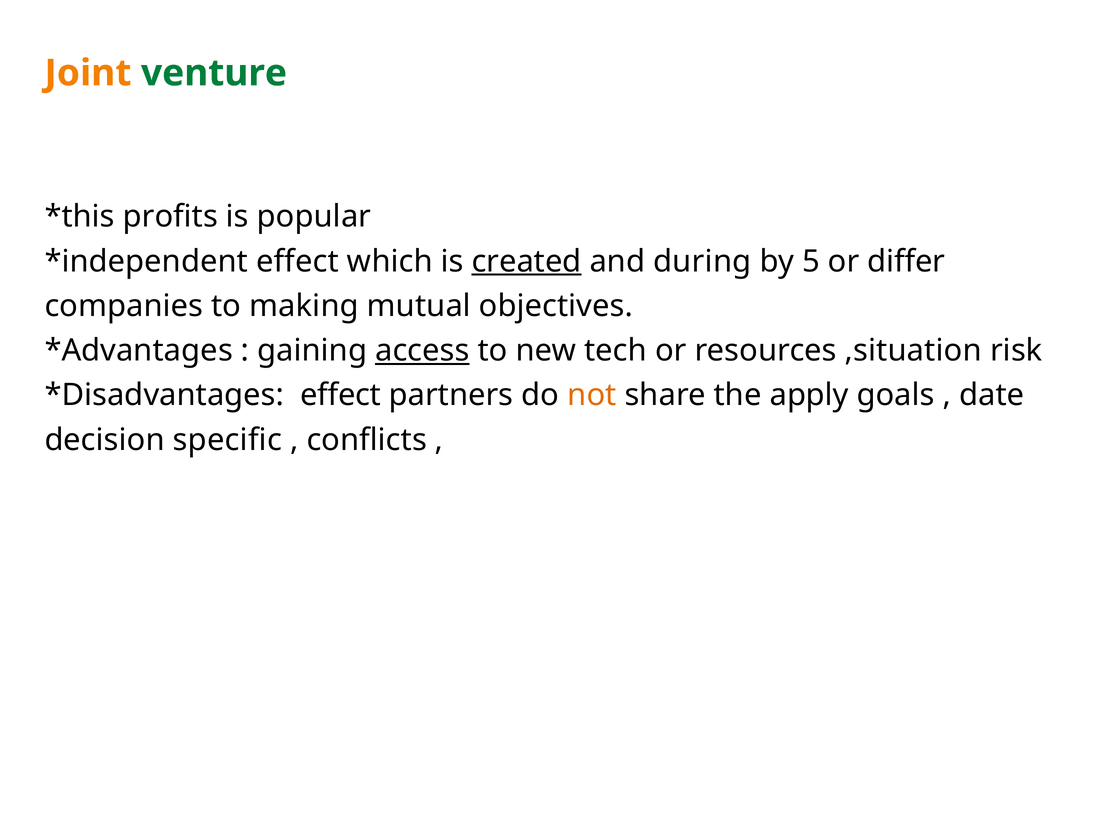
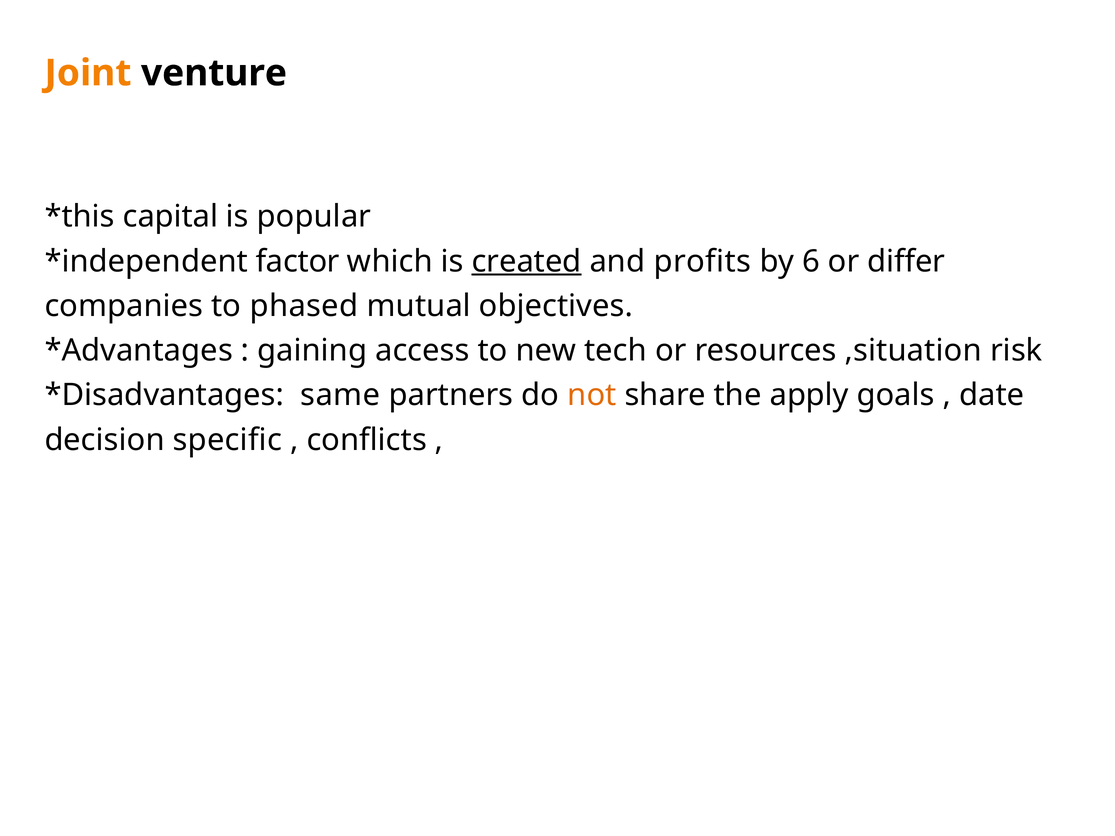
venture colour: green -> black
profits: profits -> capital
effect at (298, 261): effect -> factor
during: during -> profits
5: 5 -> 6
making: making -> phased
access underline: present -> none
effect at (341, 395): effect -> same
